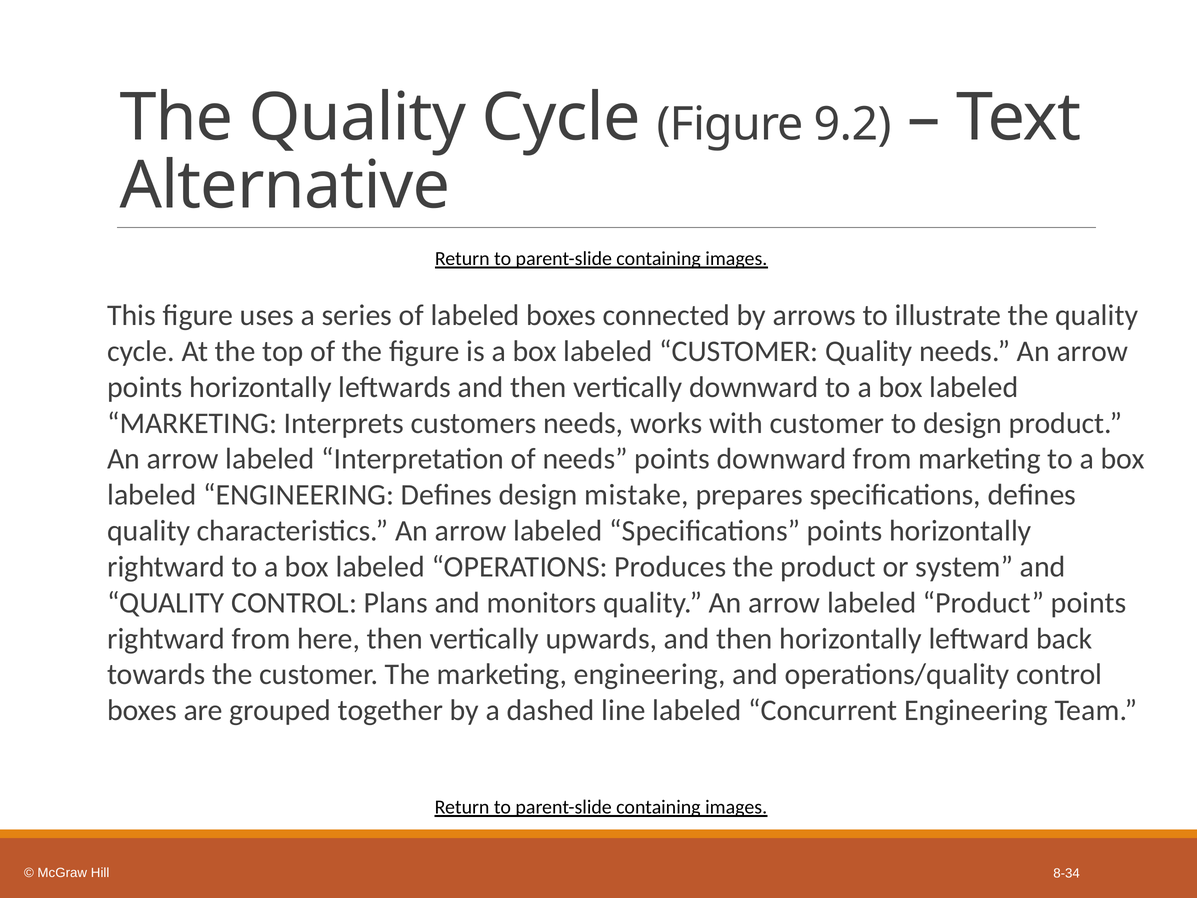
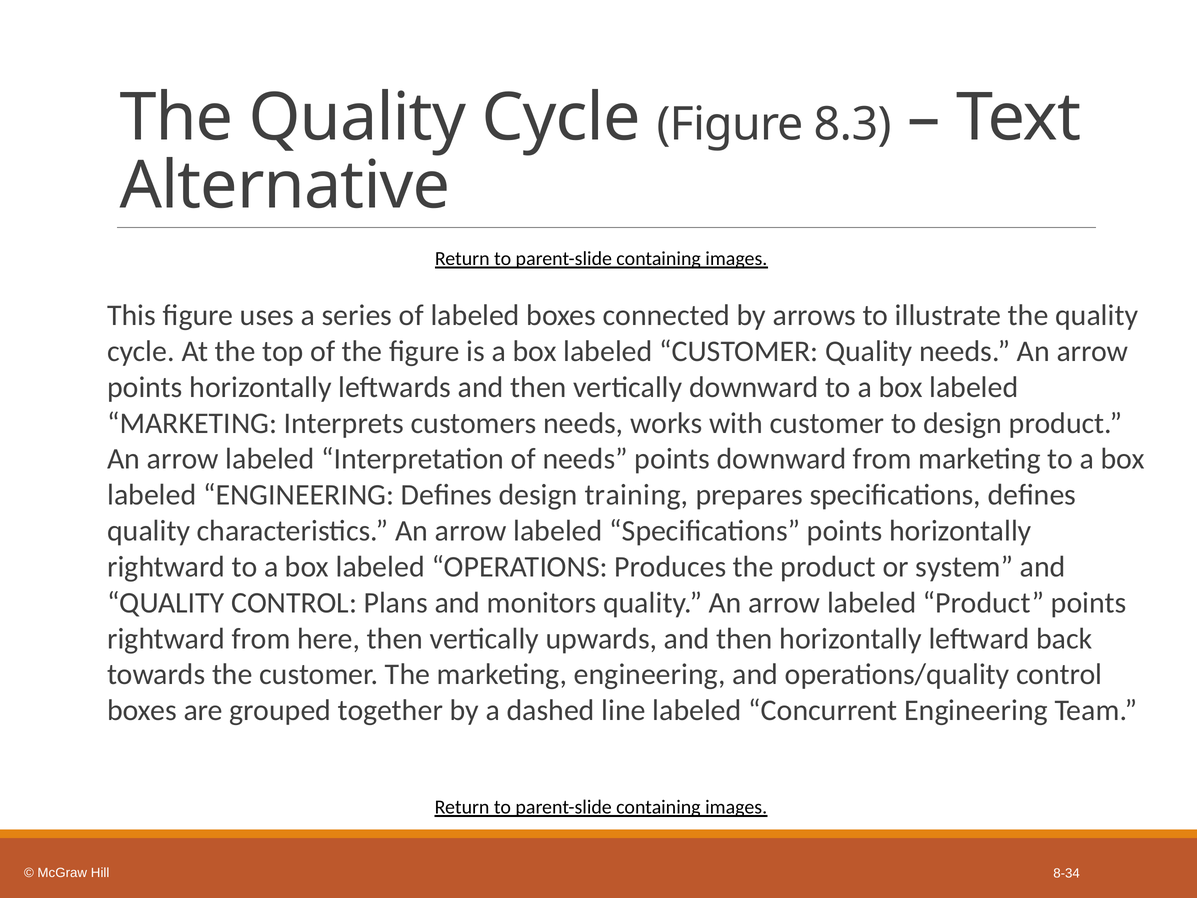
9.2: 9.2 -> 8.3
mistake: mistake -> training
